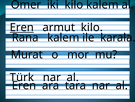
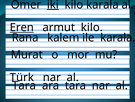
iki underline: none -> present
kilo kalem: kalem -> karala
Eren at (24, 85): Eren -> Tara
